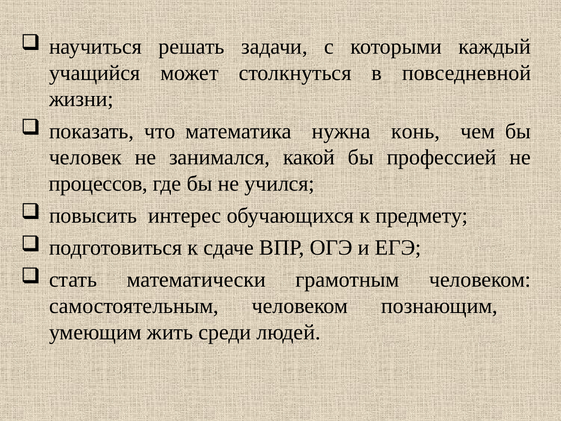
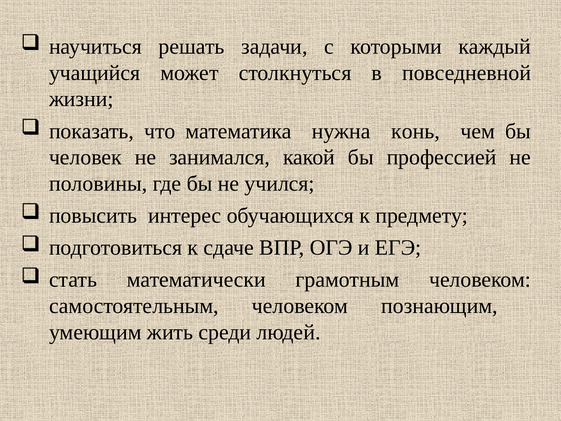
процессов: процессов -> половины
